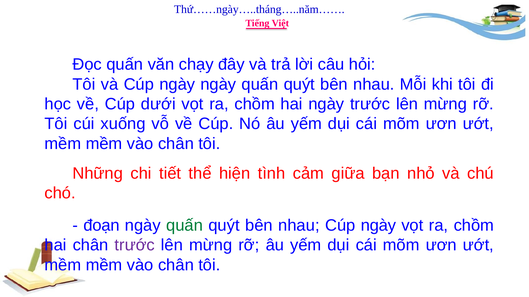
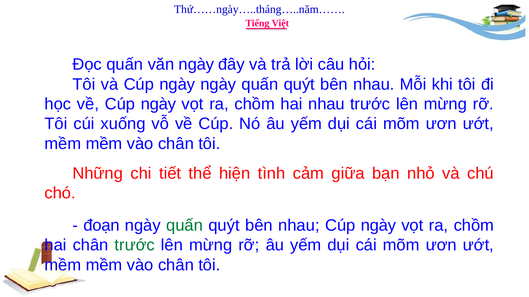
văn chạy: chạy -> ngày
về Cúp dưới: dưới -> ngày
hai ngày: ngày -> nhau
trước at (135, 245) colour: purple -> green
